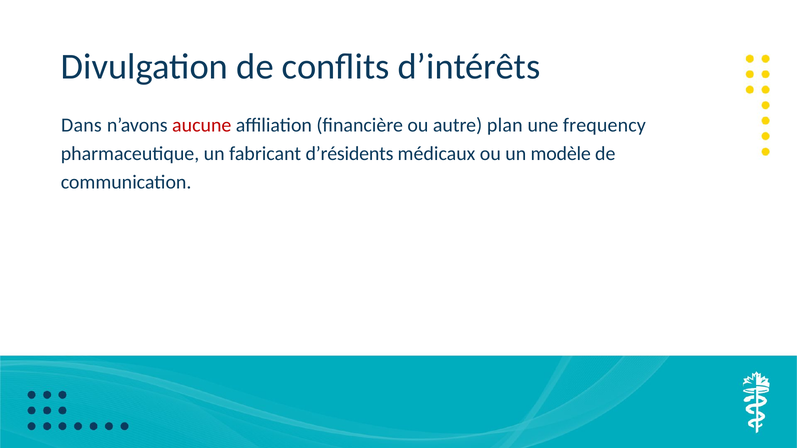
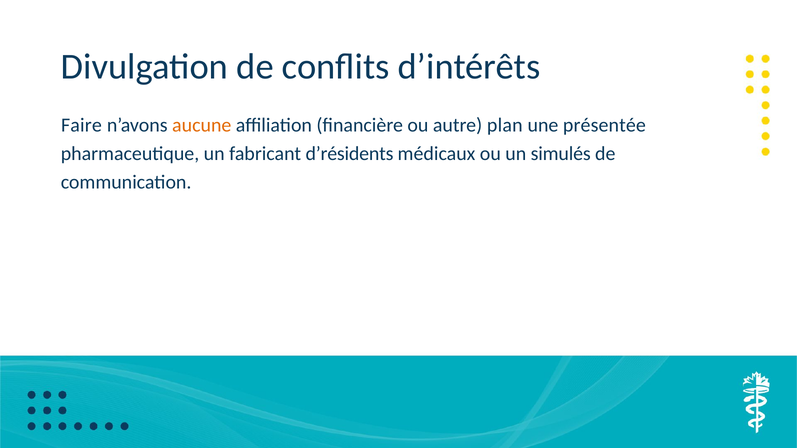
Dans: Dans -> Faire
aucune colour: red -> orange
frequency: frequency -> présentée
modèle: modèle -> simulés
